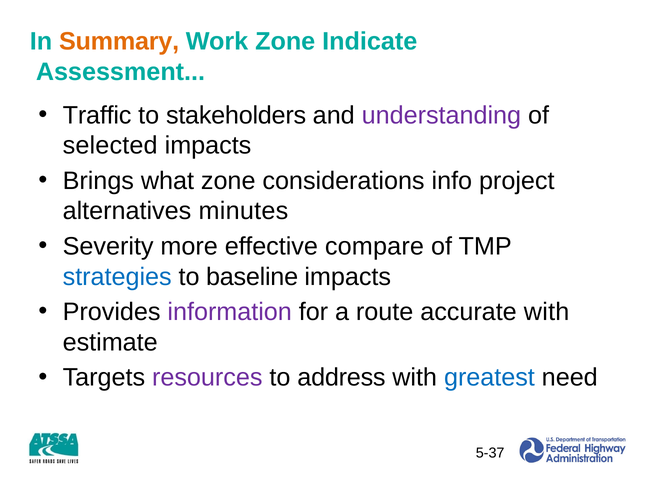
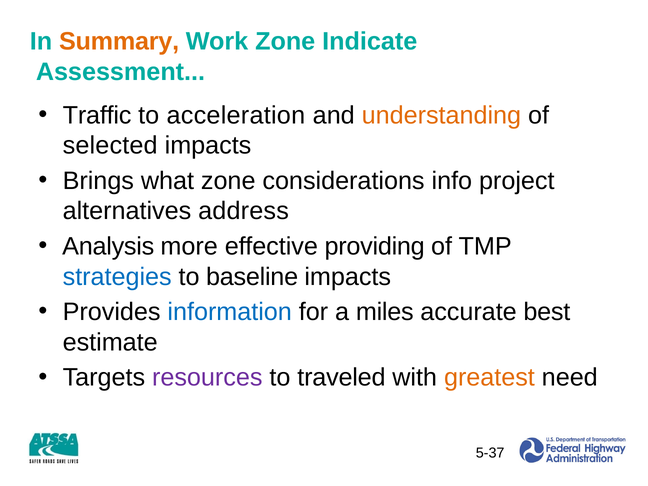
stakeholders: stakeholders -> acceleration
understanding colour: purple -> orange
minutes: minutes -> address
Severity: Severity -> Analysis
compare: compare -> providing
information colour: purple -> blue
route: route -> miles
accurate with: with -> best
address: address -> traveled
greatest colour: blue -> orange
